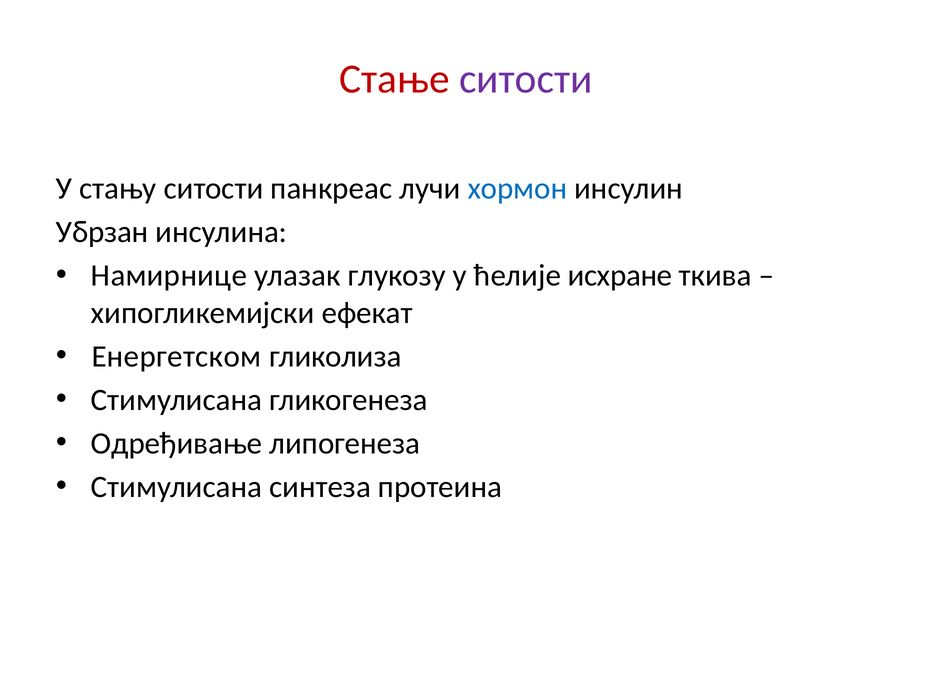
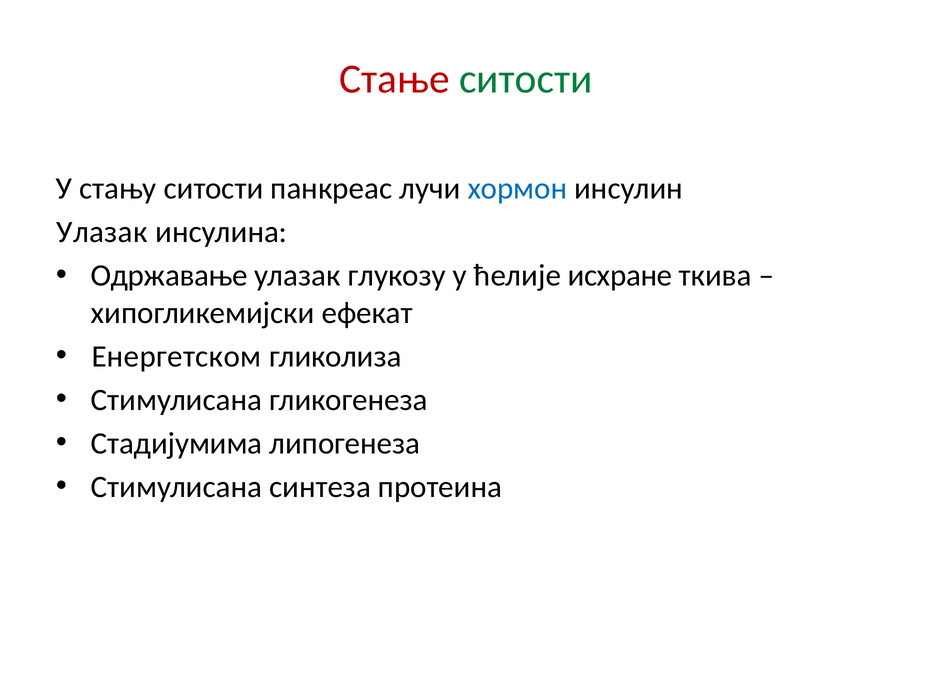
ситости at (526, 79) colour: purple -> green
Убрзан at (102, 232): Убрзан -> Улазак
Намирнице: Намирнице -> Одржавање
Одређивање: Одређивање -> Стадијумима
